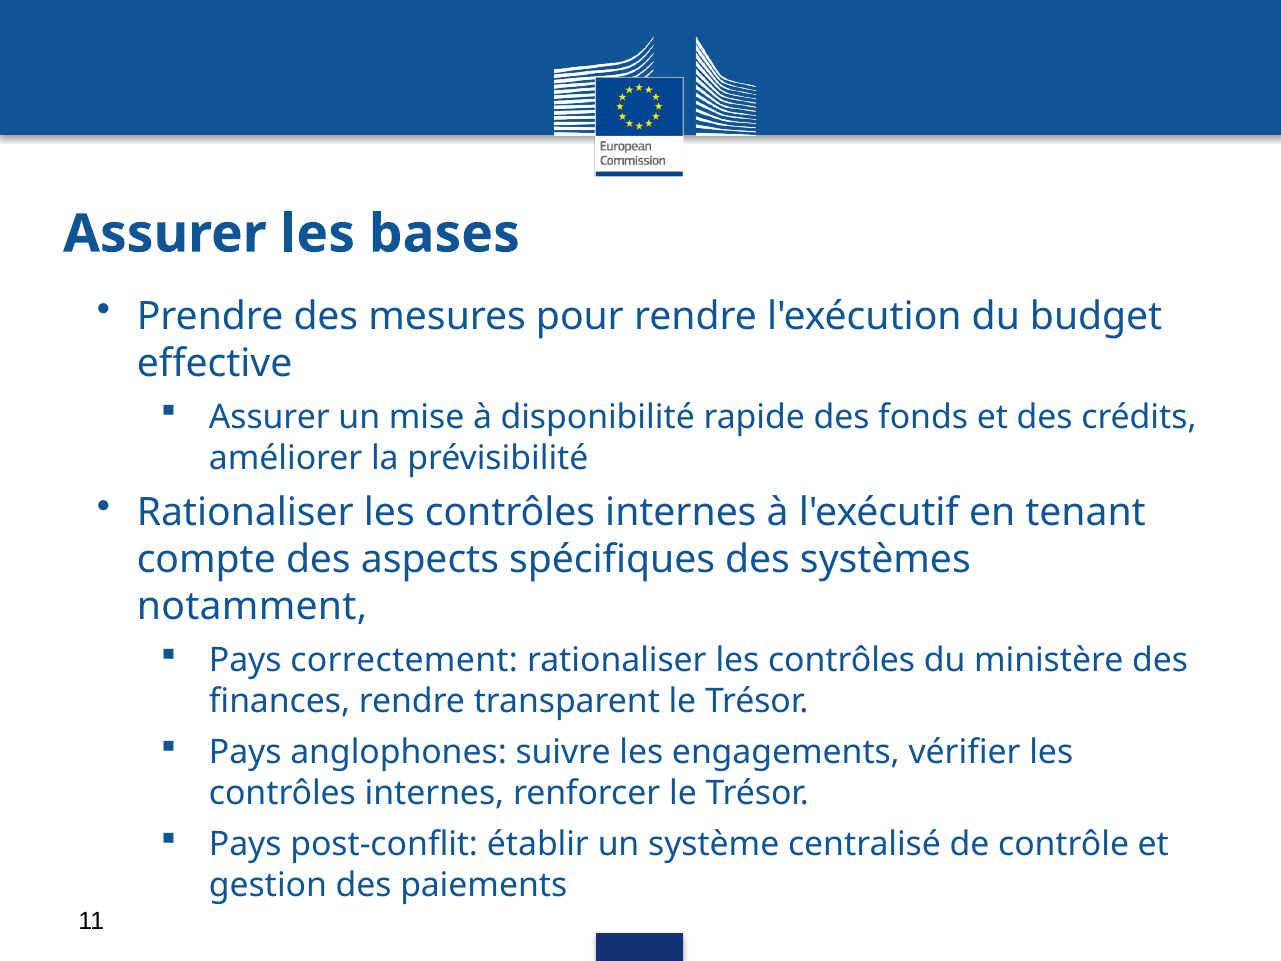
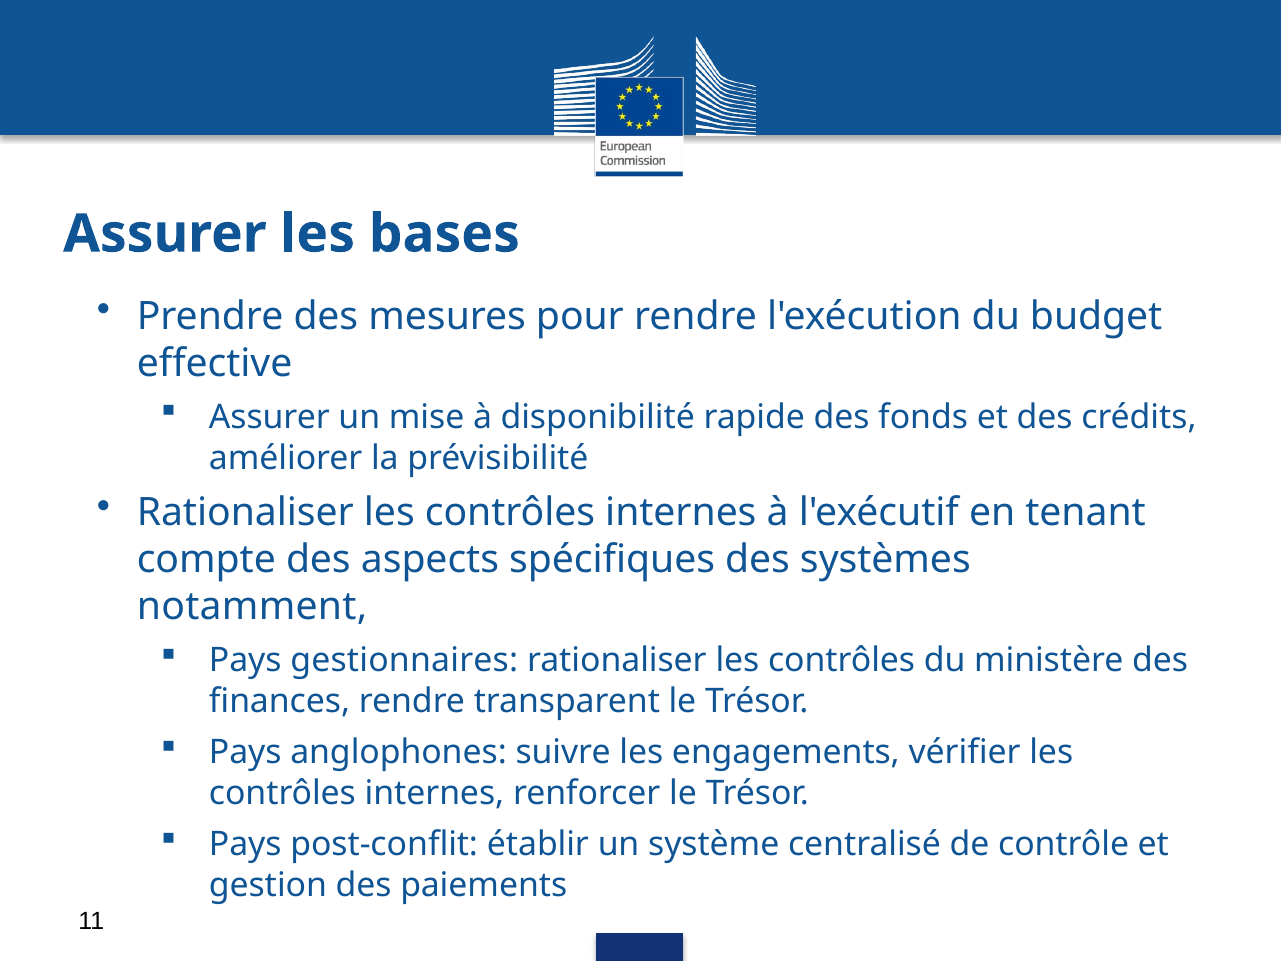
correctement: correctement -> gestionnaires
